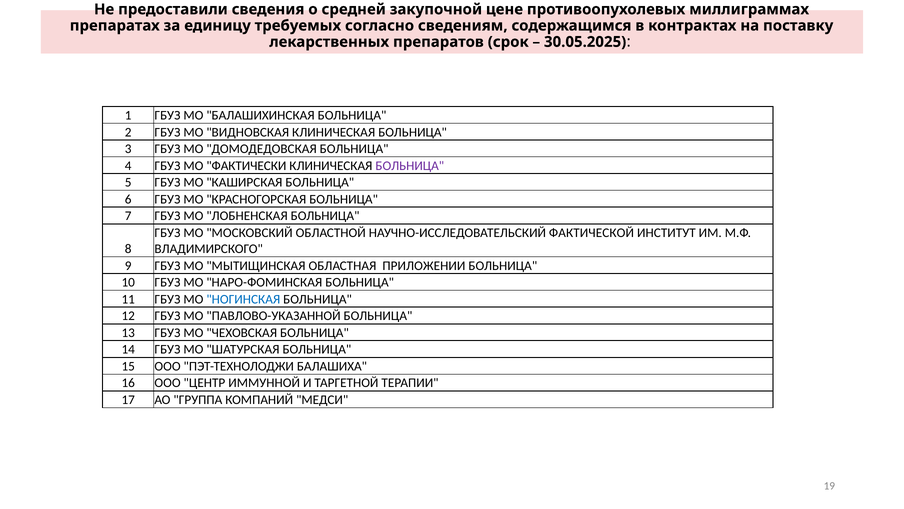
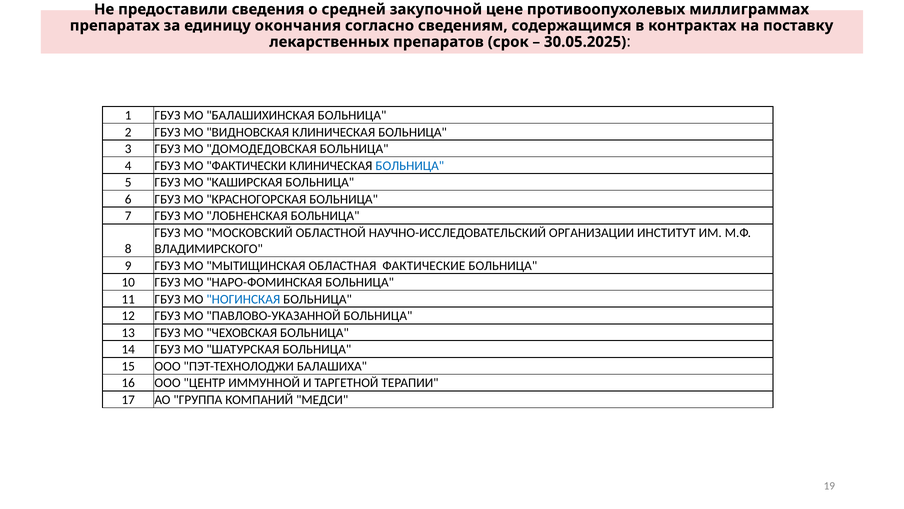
требуемых: требуемых -> окончания
БОЛЬНИЦА at (410, 166) colour: purple -> blue
ФАКТИЧЕСКОЙ: ФАКТИЧЕСКОЙ -> ОРГАНИЗАЦИИ
ПРИЛОЖЕНИИ: ПРИЛОЖЕНИИ -> ФАКТИЧЕСКИЕ
